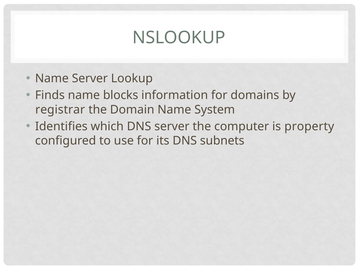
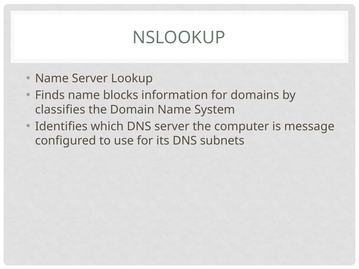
registrar: registrar -> classifies
property: property -> message
